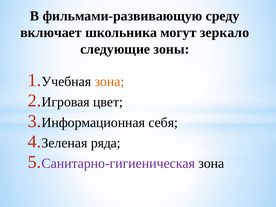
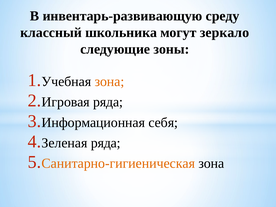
фильмами-развивающую: фильмами-развивающую -> инвентарь-развивающую
включает: включает -> классный
Игровая цвет: цвет -> ряда
Санитарно-гигиеническая colour: purple -> orange
